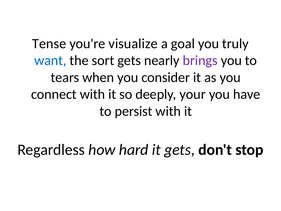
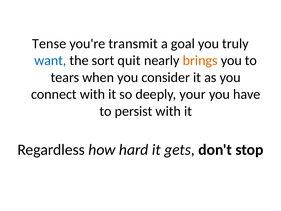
visualize: visualize -> transmit
sort gets: gets -> quit
brings colour: purple -> orange
